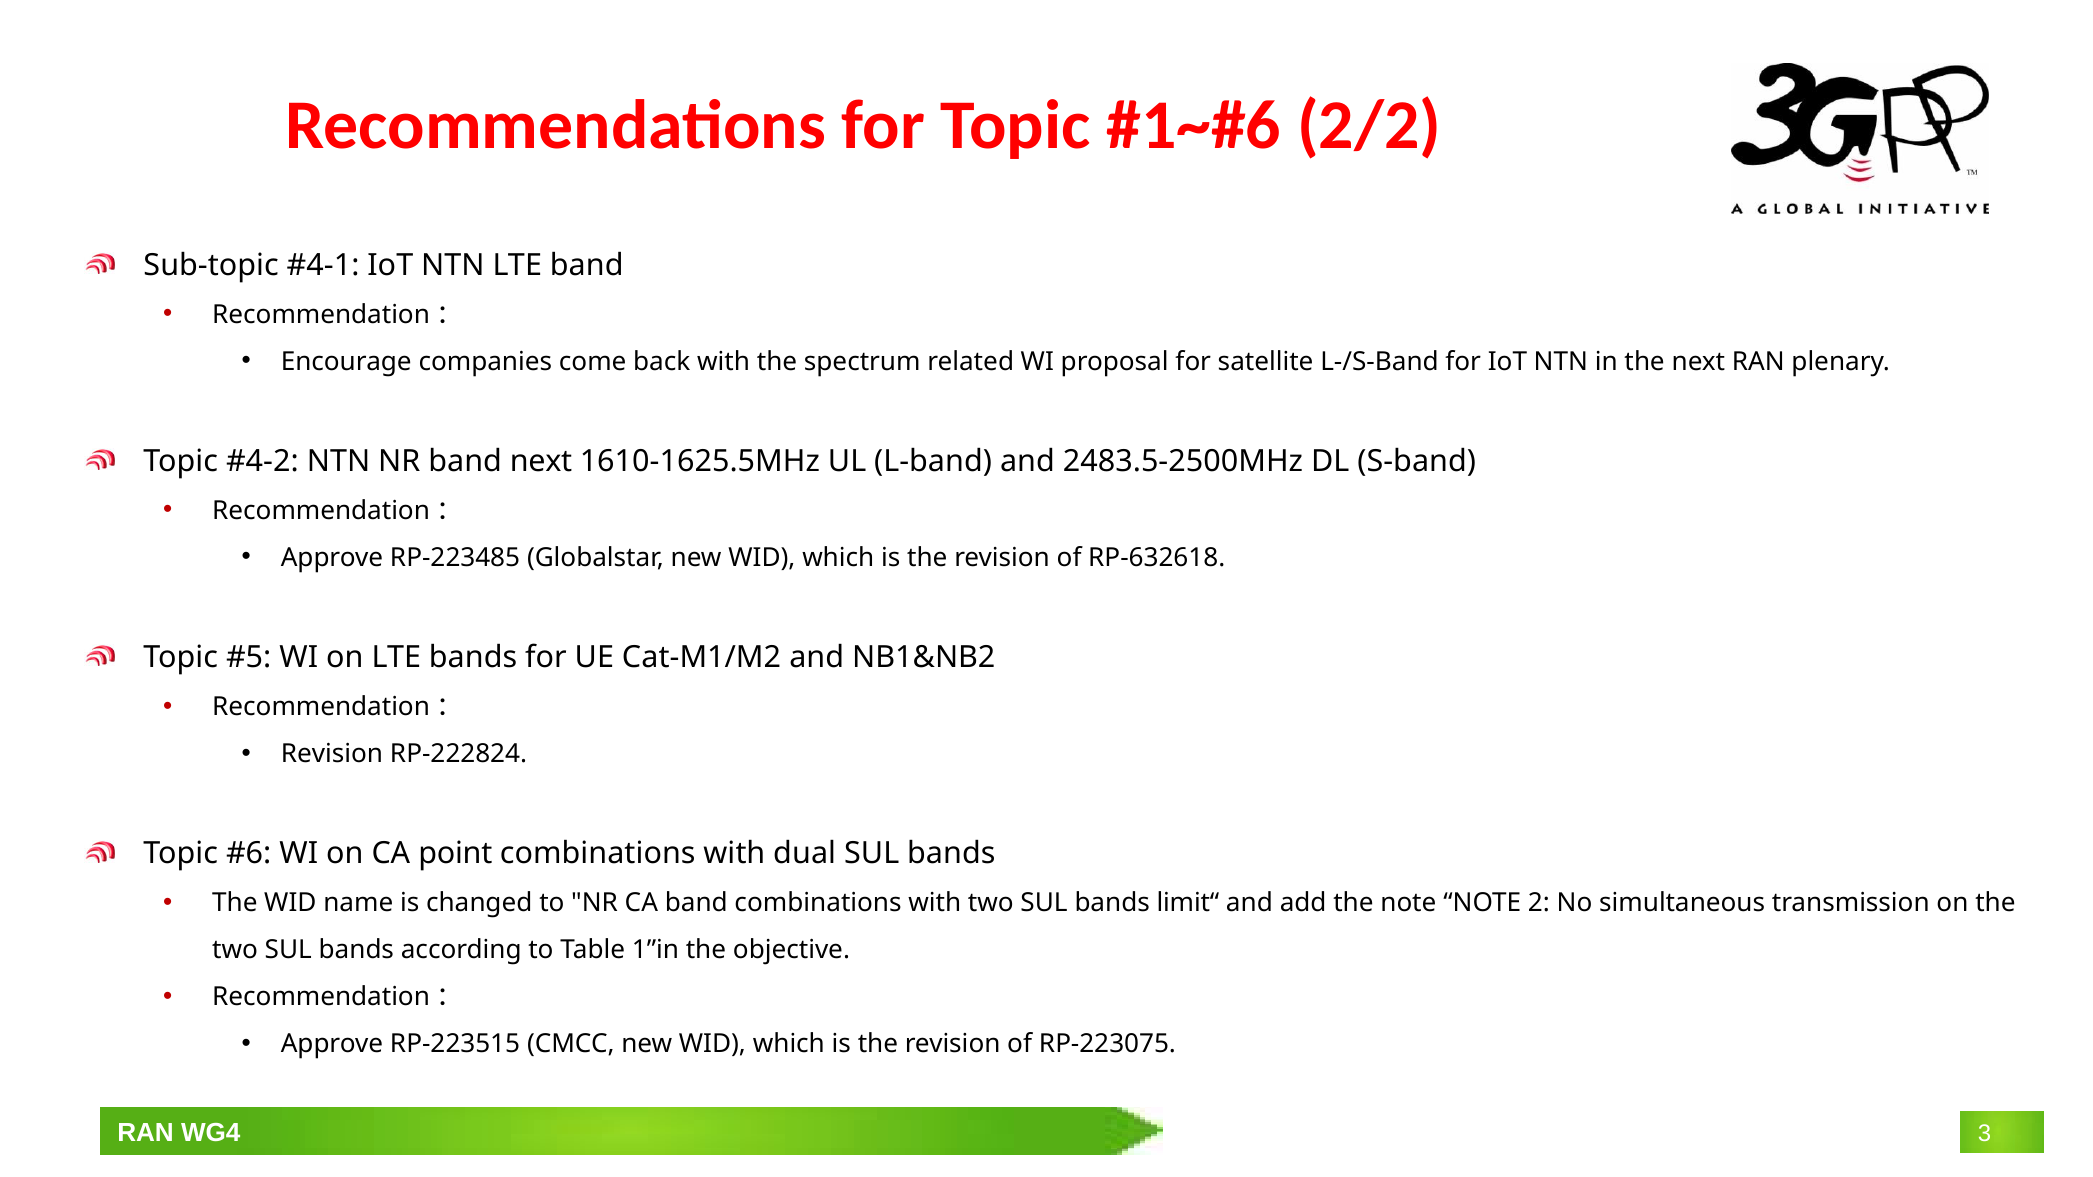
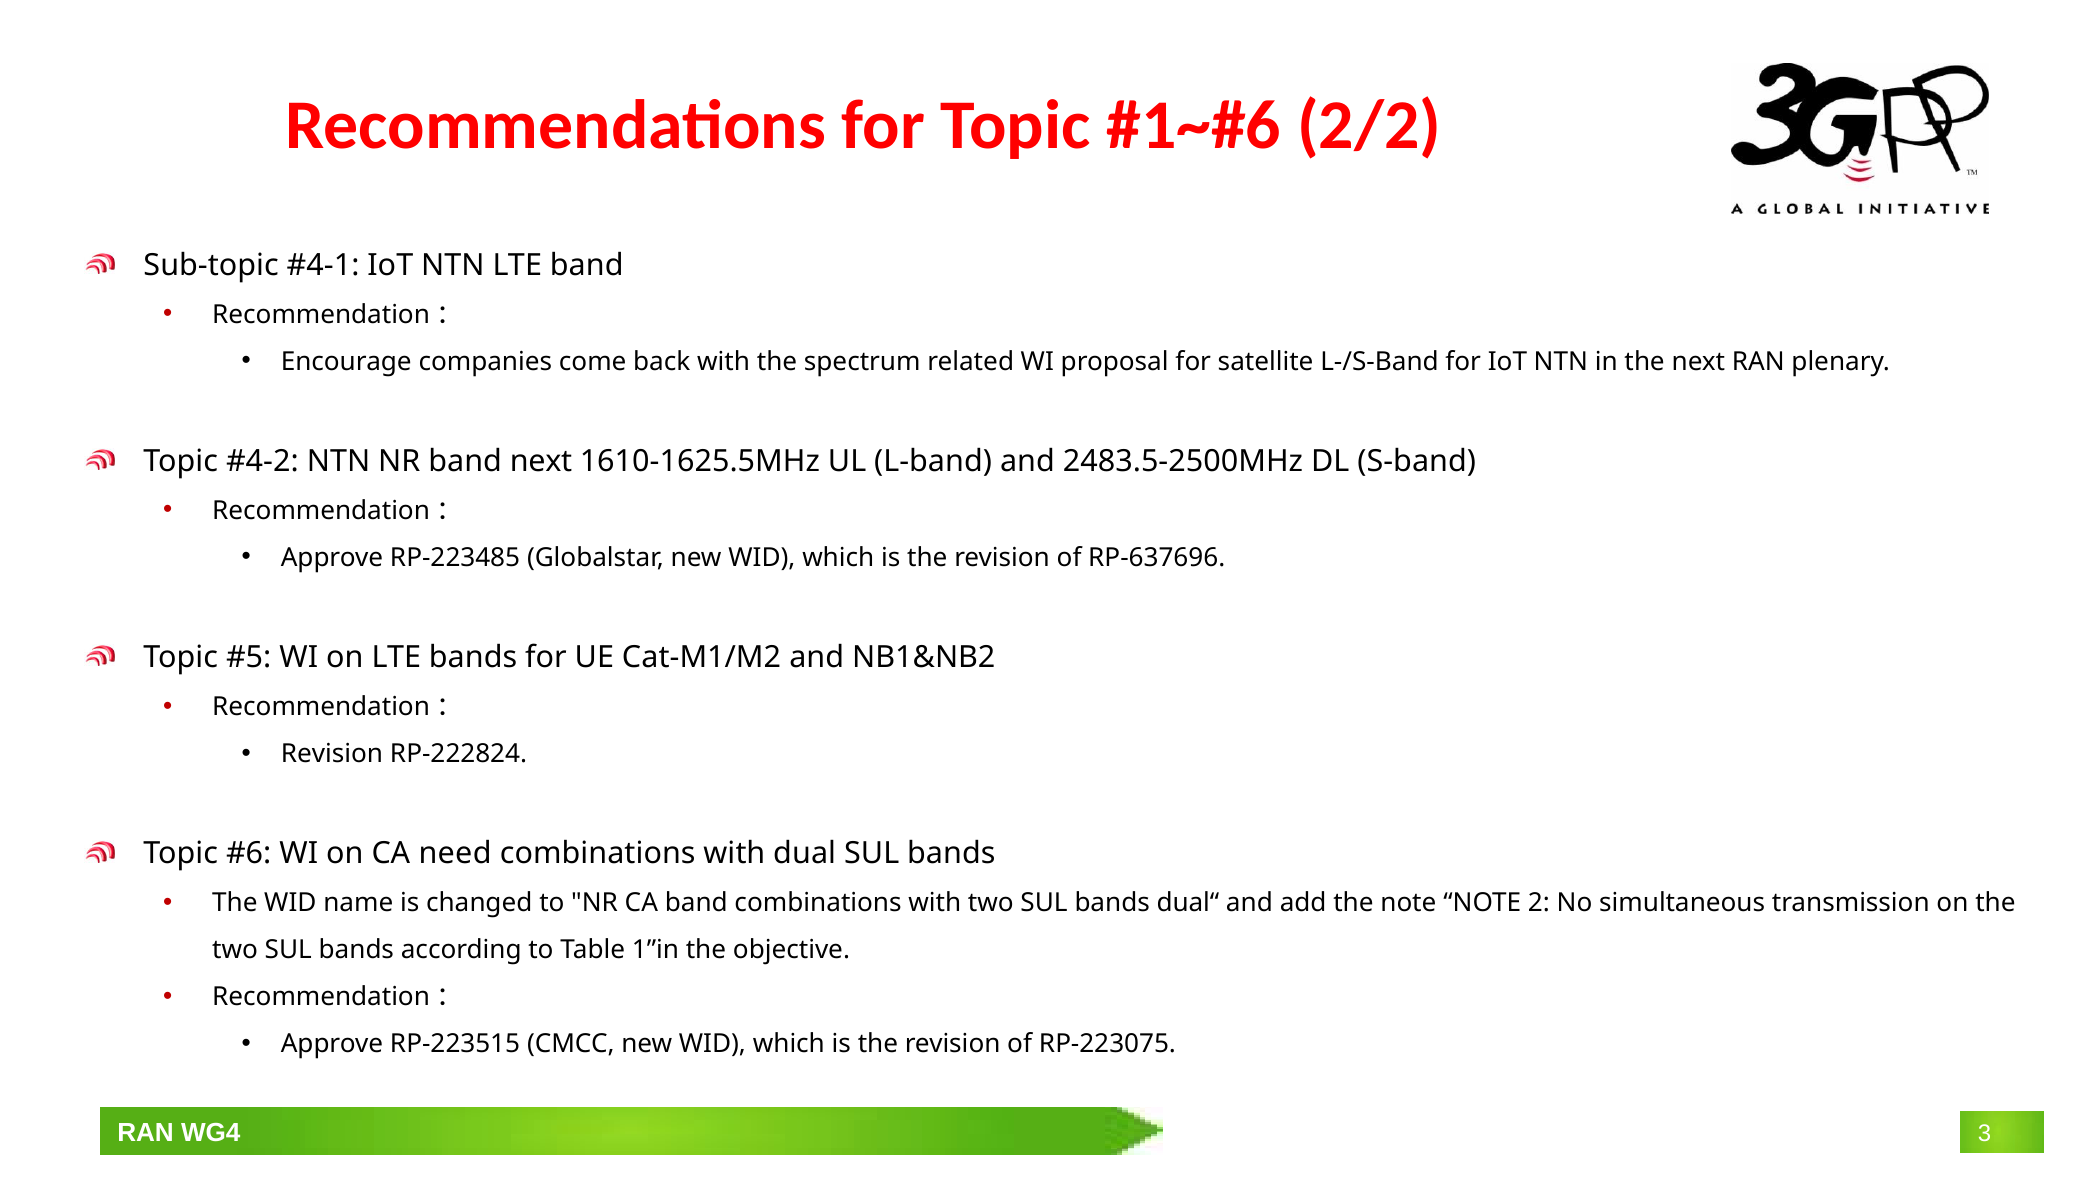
RP-632618: RP-632618 -> RP-637696
point: point -> need
limit“: limit“ -> dual“
